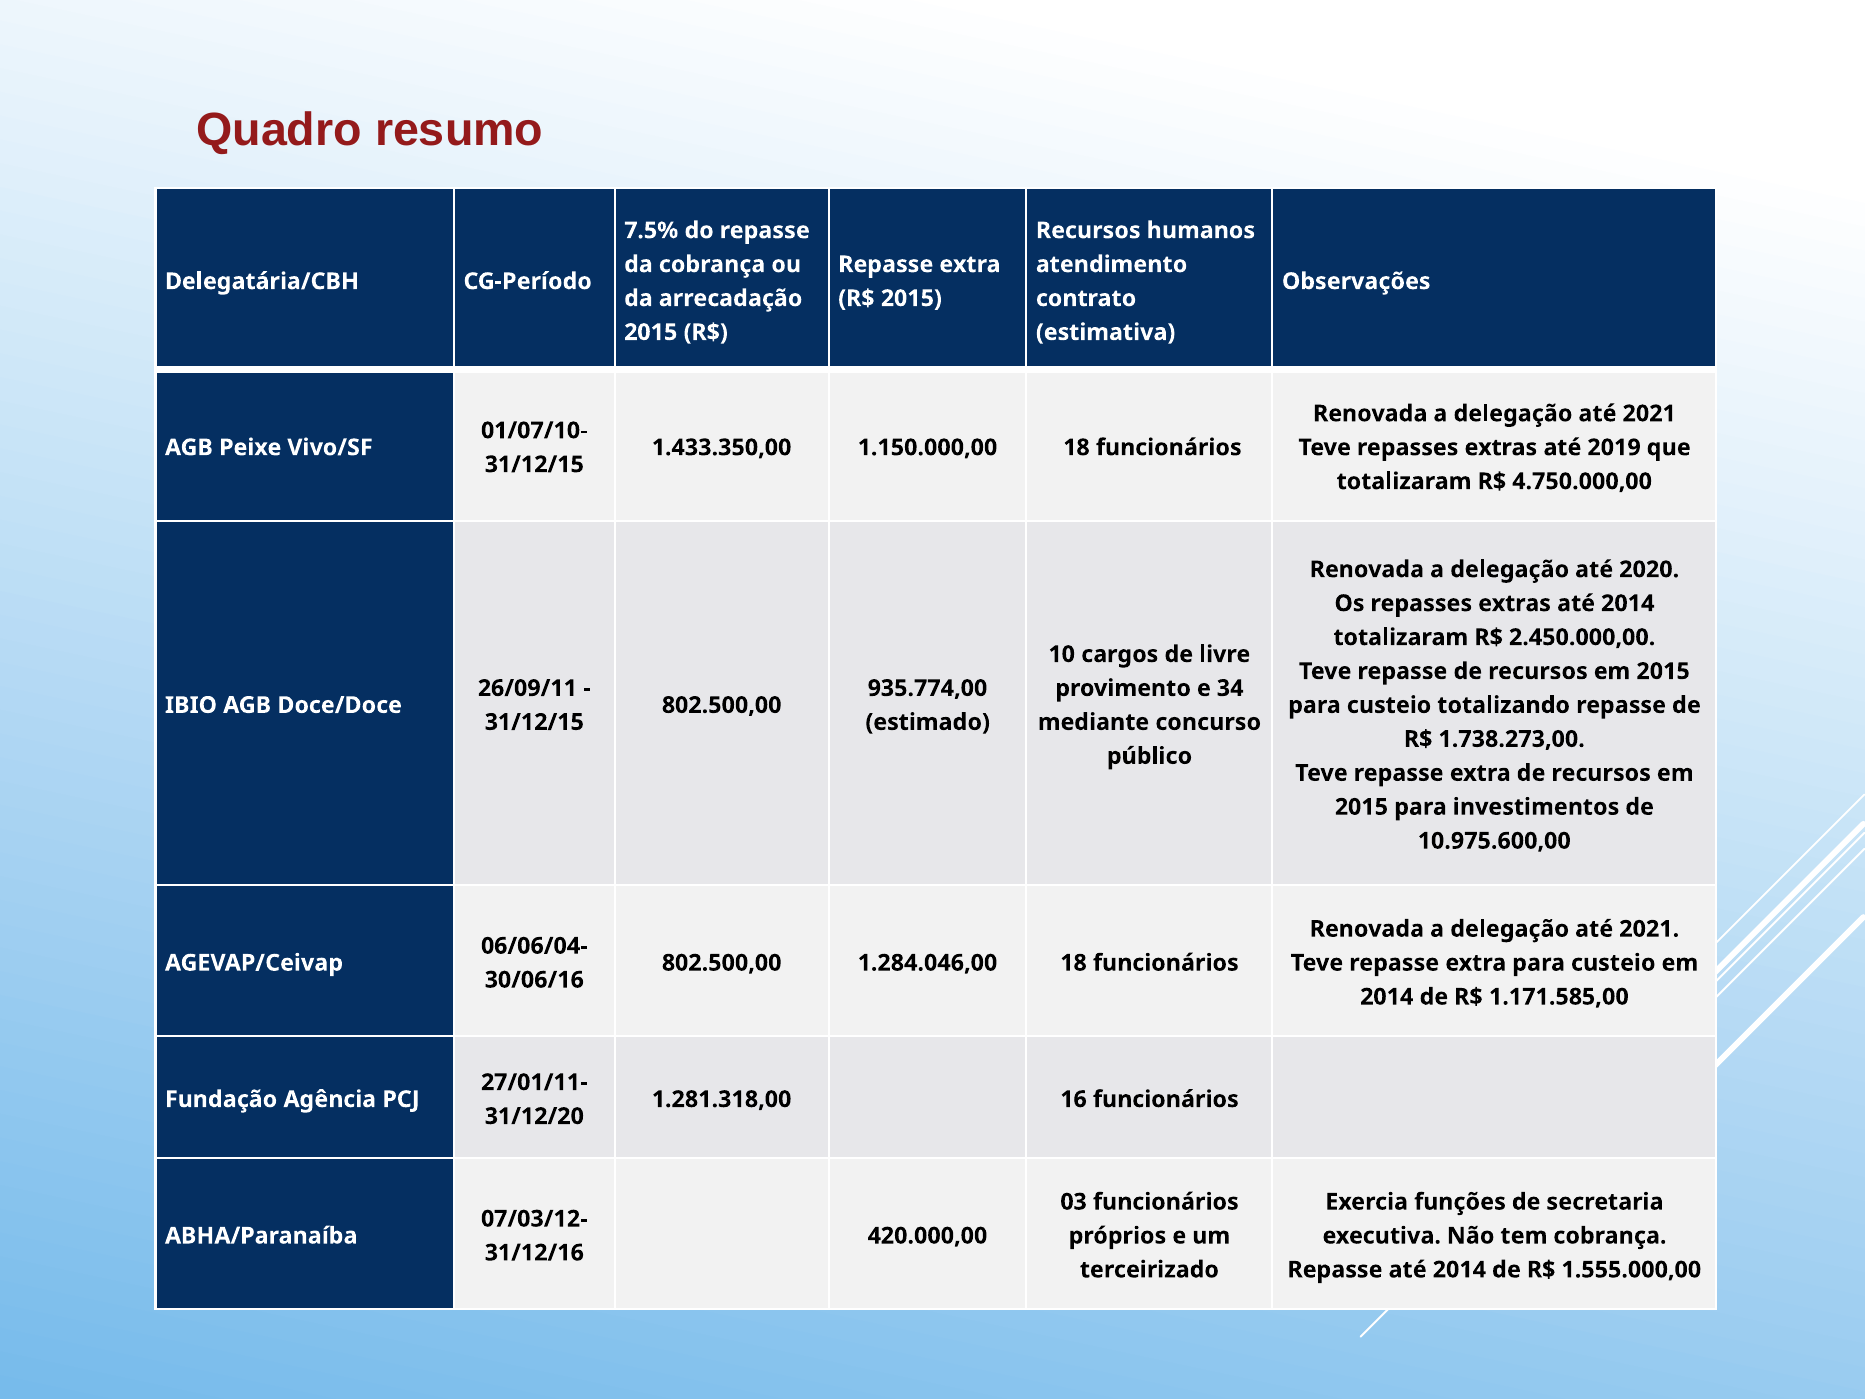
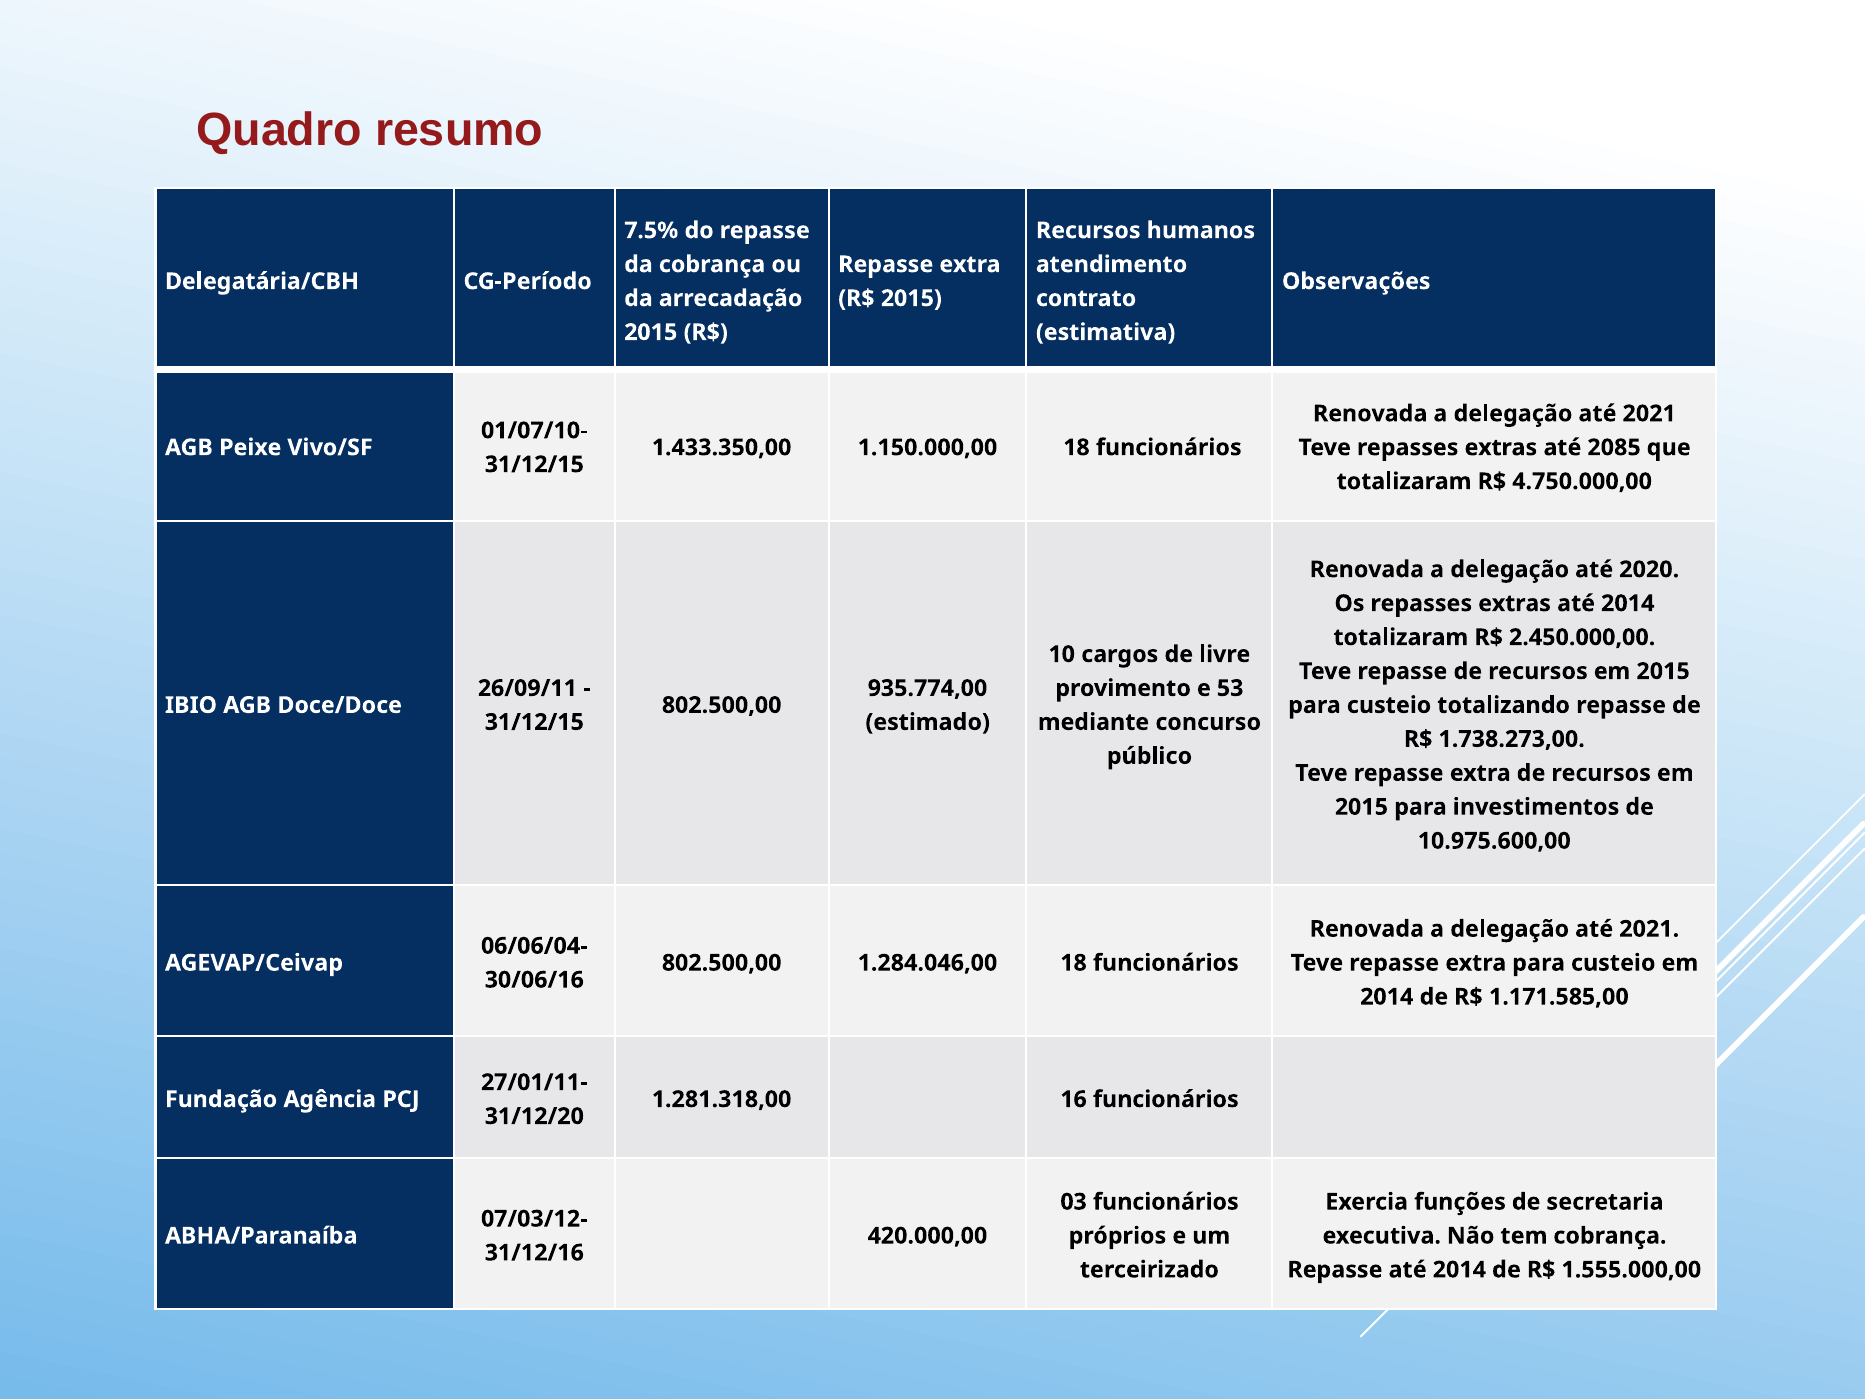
2019: 2019 -> 2085
34: 34 -> 53
